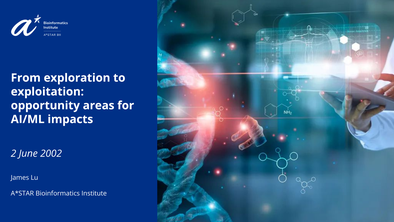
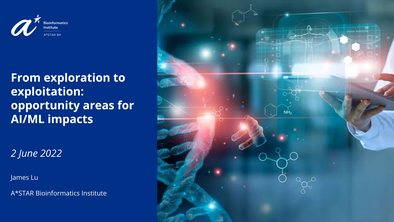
2002: 2002 -> 2022
